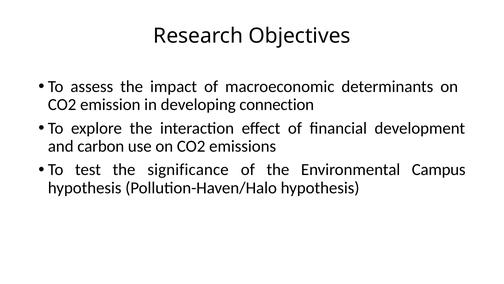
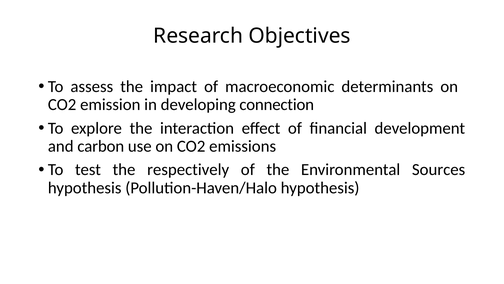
significance: significance -> respectively
Campus: Campus -> Sources
